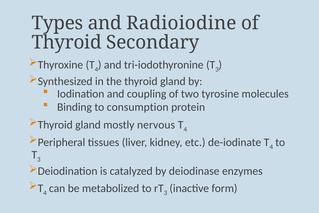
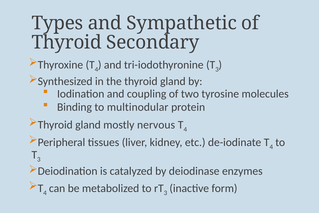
Radioiodine: Radioiodine -> Sympathetic
consumption: consumption -> multinodular
